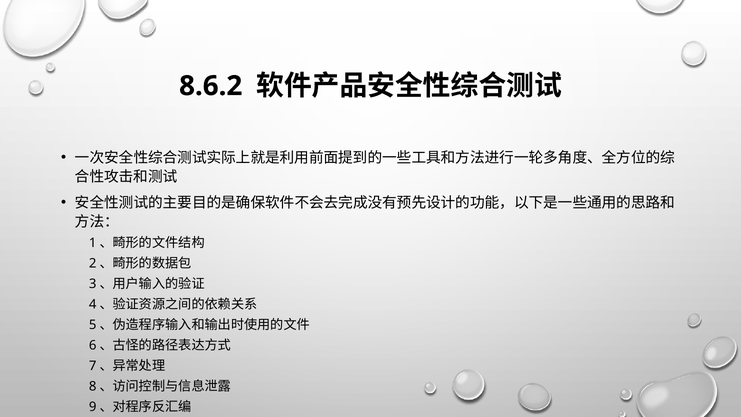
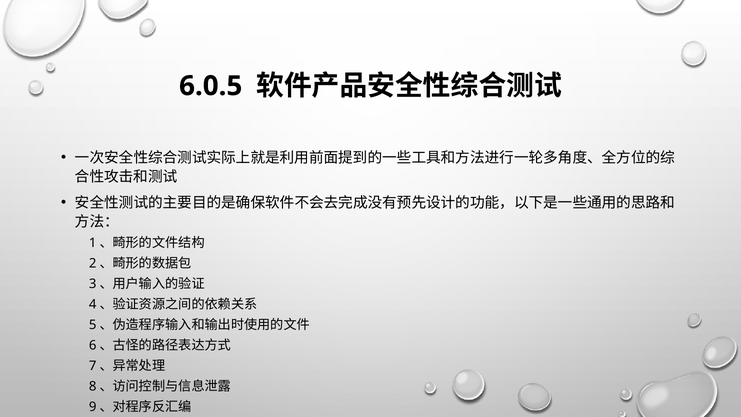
8.6.2: 8.6.2 -> 6.0.5
